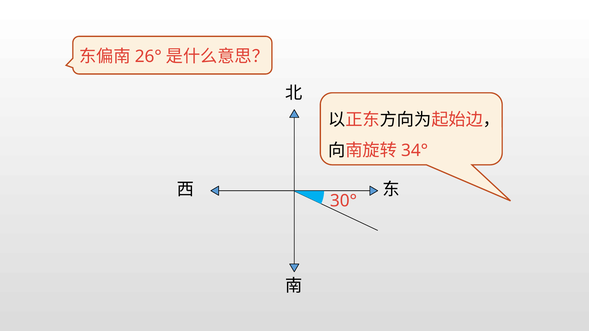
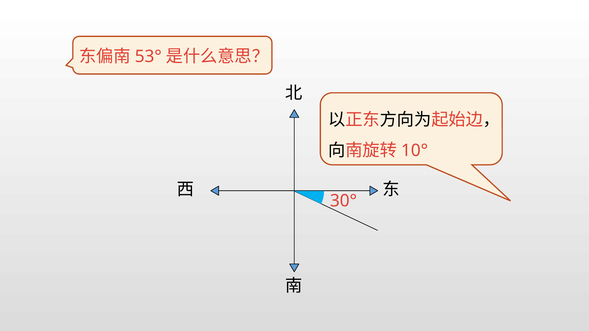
26°: 26° -> 53°
34°: 34° -> 10°
